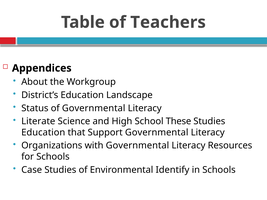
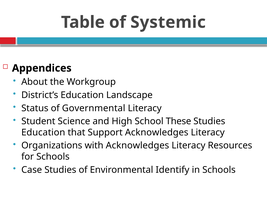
Teachers: Teachers -> Systemic
Literate: Literate -> Student
Support Governmental: Governmental -> Acknowledges
with Governmental: Governmental -> Acknowledges
